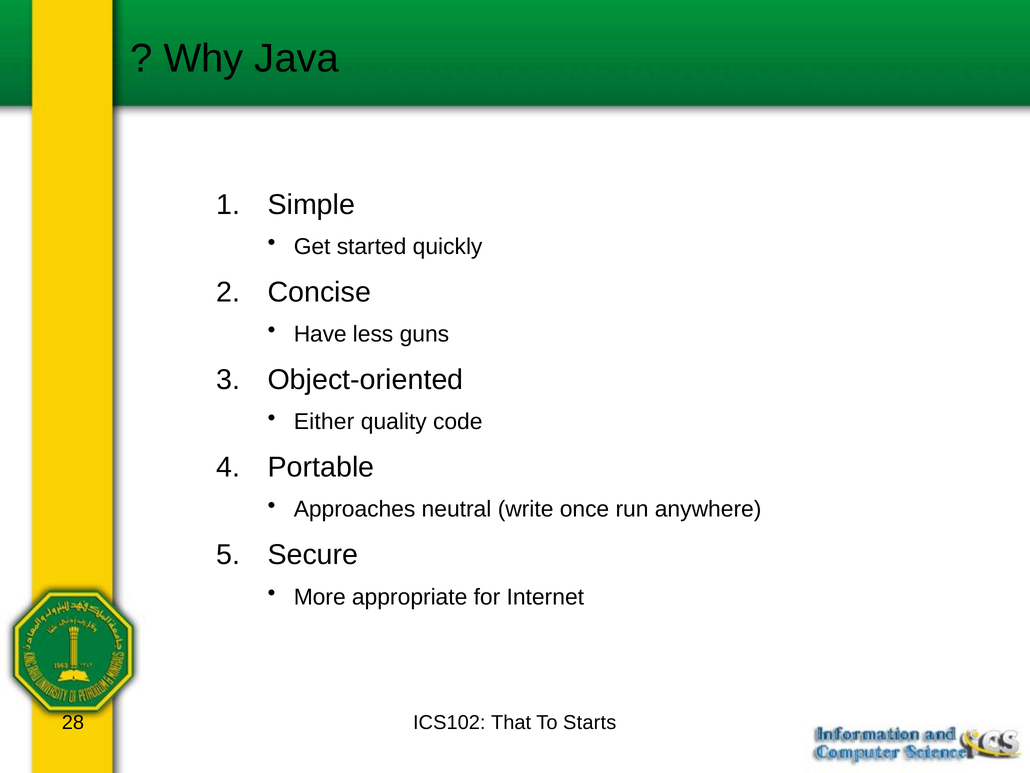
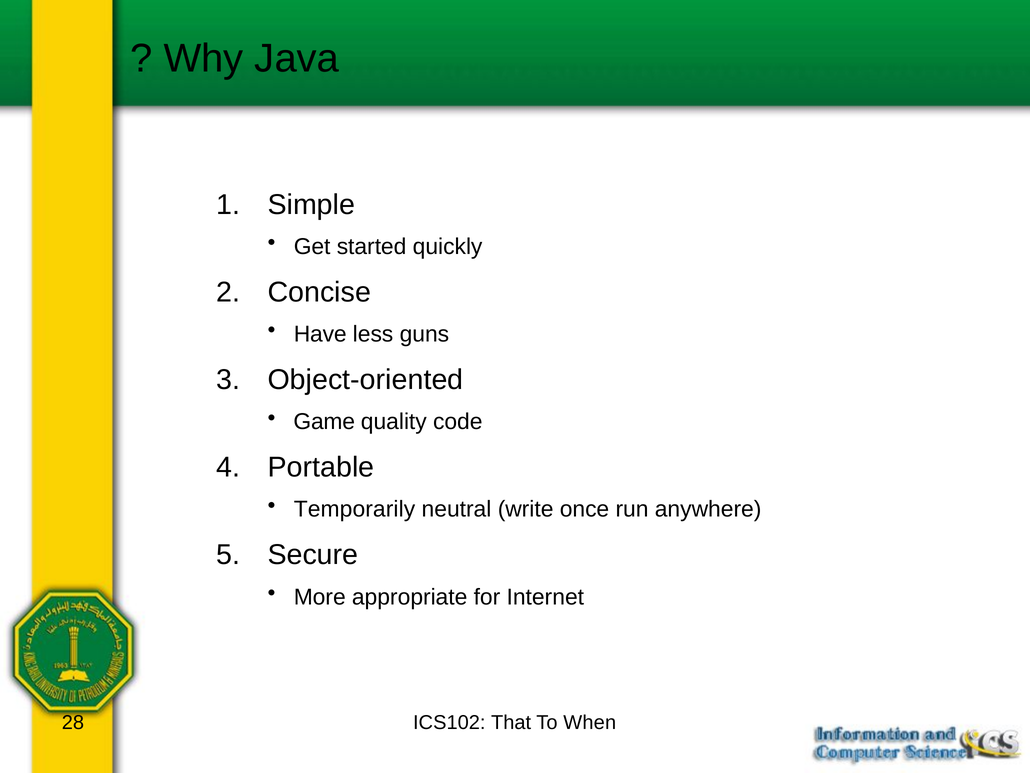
Either: Either -> Game
Approaches: Approaches -> Temporarily
Starts: Starts -> When
